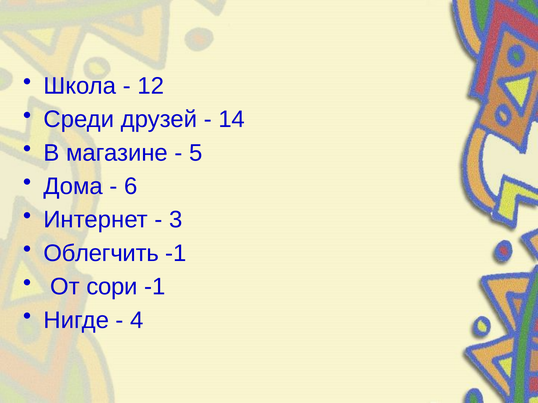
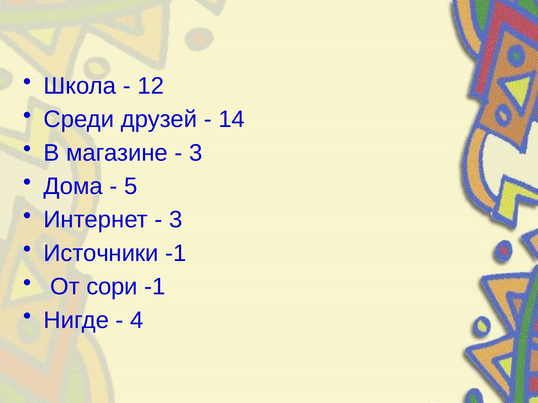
5 at (196, 153): 5 -> 3
6: 6 -> 5
Облегчить: Облегчить -> Источники
